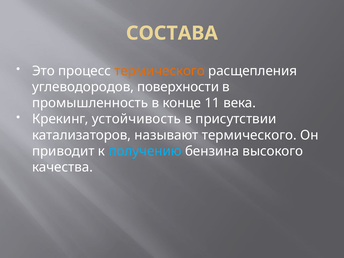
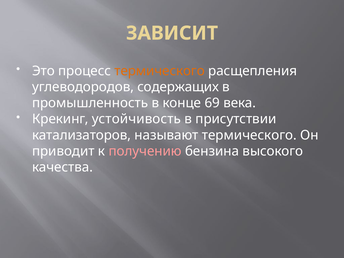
СОСТАВА: СОСТАВА -> ЗАВИСИТ
поверхности: поверхности -> содержащих
11: 11 -> 69
получению colour: light blue -> pink
